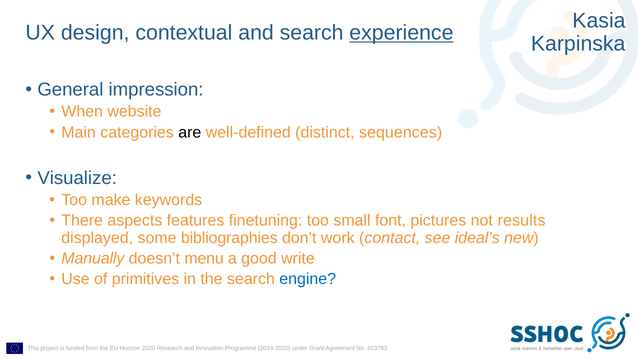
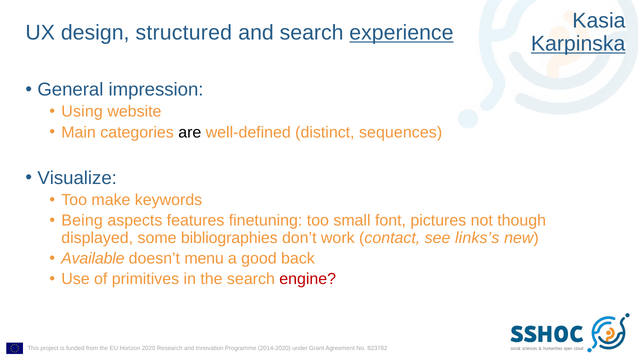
contextual: contextual -> structured
Karpinska underline: none -> present
When: When -> Using
There: There -> Being
results: results -> though
ideal’s: ideal’s -> links’s
Manually: Manually -> Available
write: write -> back
engine colour: blue -> red
